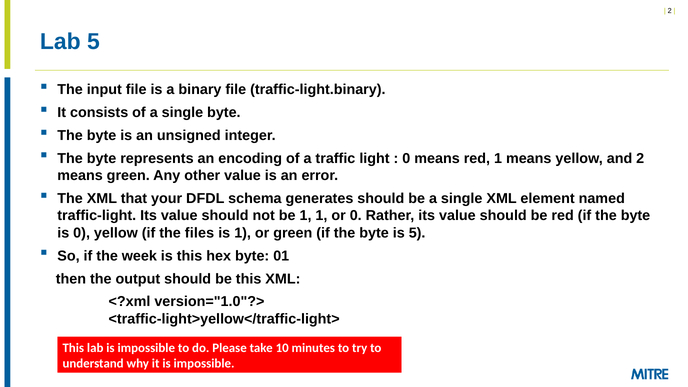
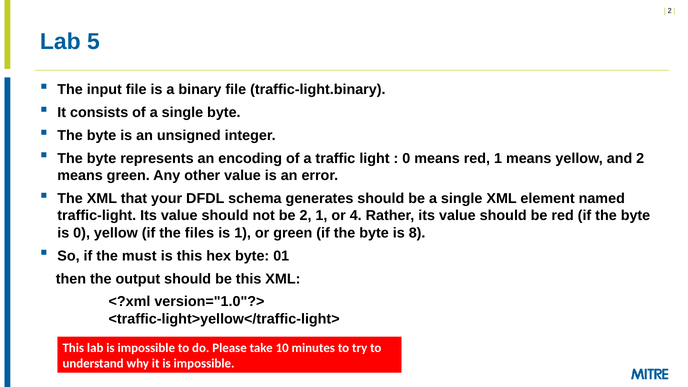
be 1: 1 -> 2
or 0: 0 -> 4
is 5: 5 -> 8
week: week -> must
